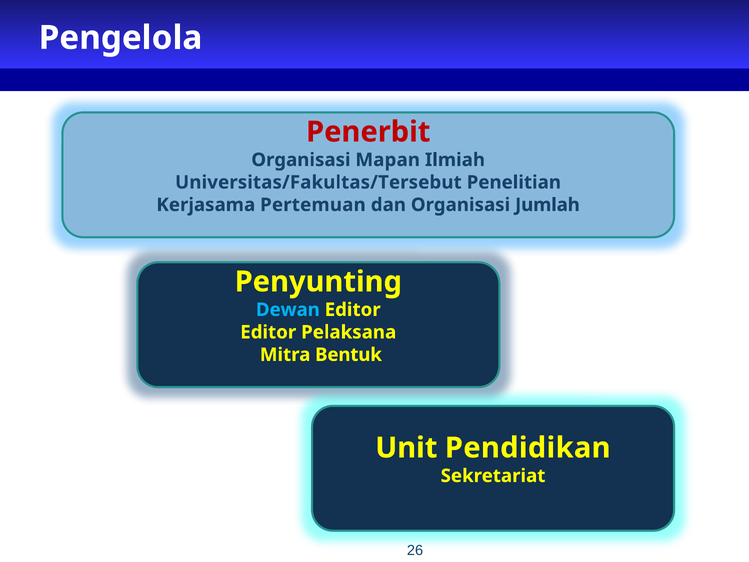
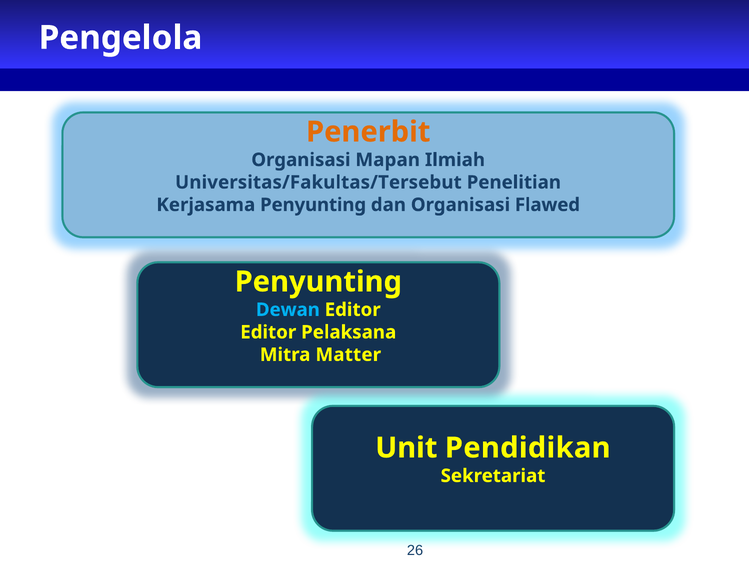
Penerbit colour: red -> orange
Kerjasama Pertemuan: Pertemuan -> Penyunting
Jumlah: Jumlah -> Flawed
Bentuk: Bentuk -> Matter
